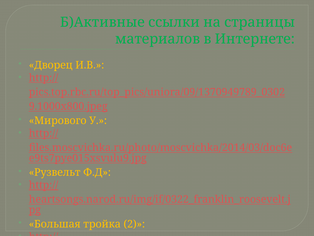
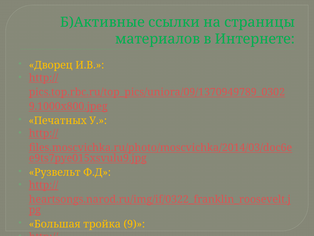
Мирового: Мирового -> Печатных
2: 2 -> 9
